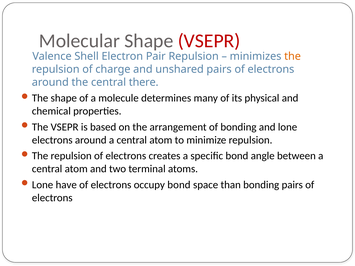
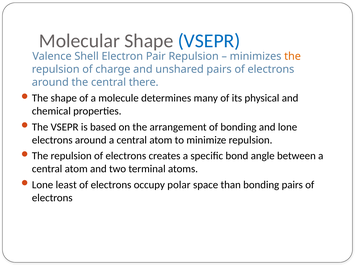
VSEPR at (209, 41) colour: red -> blue
have: have -> least
occupy bond: bond -> polar
